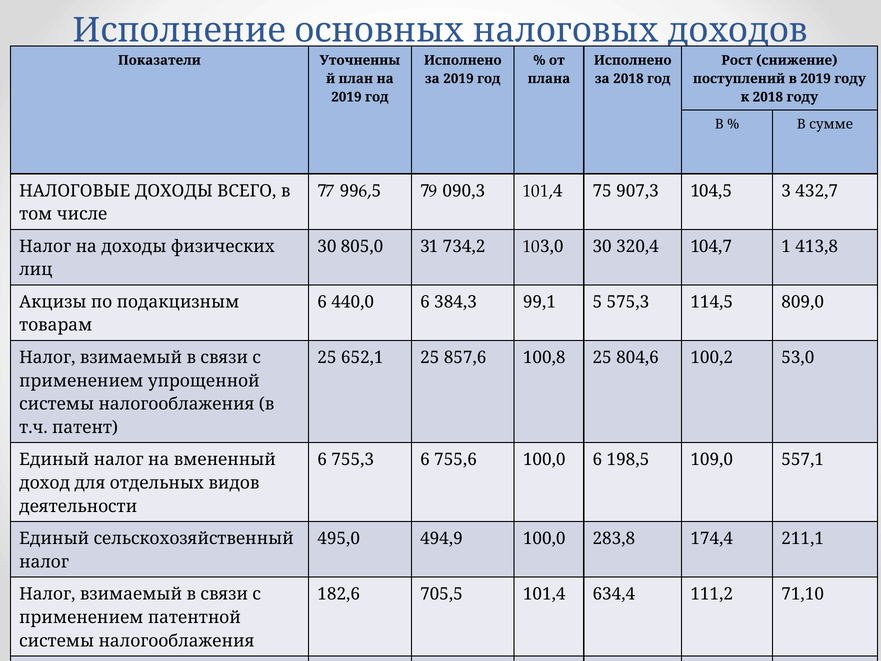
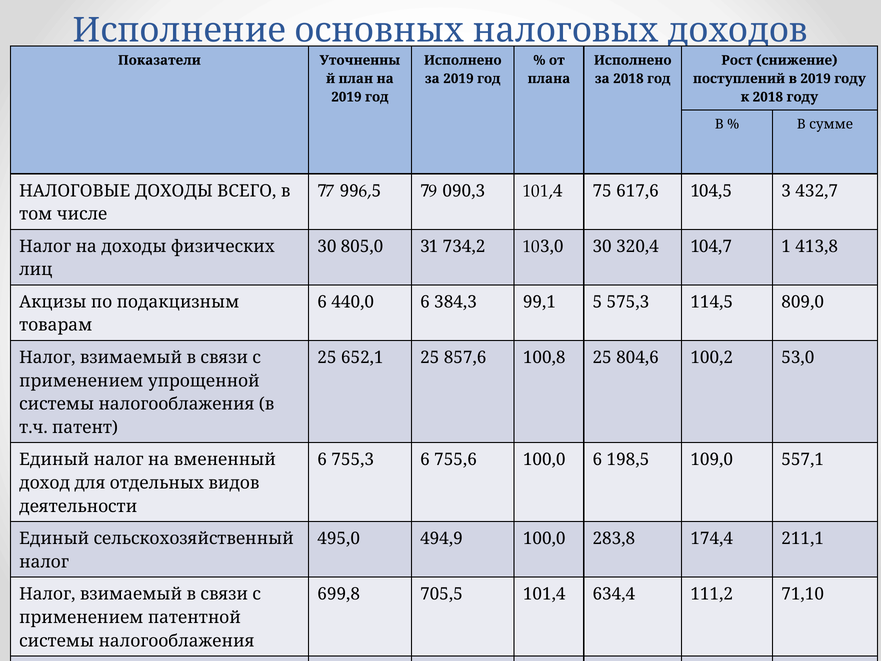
907,3: 907,3 -> 617,6
182,6: 182,6 -> 699,8
